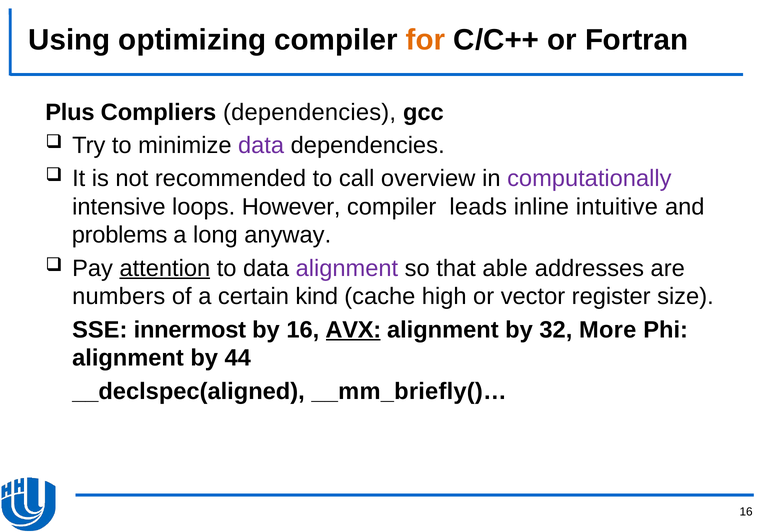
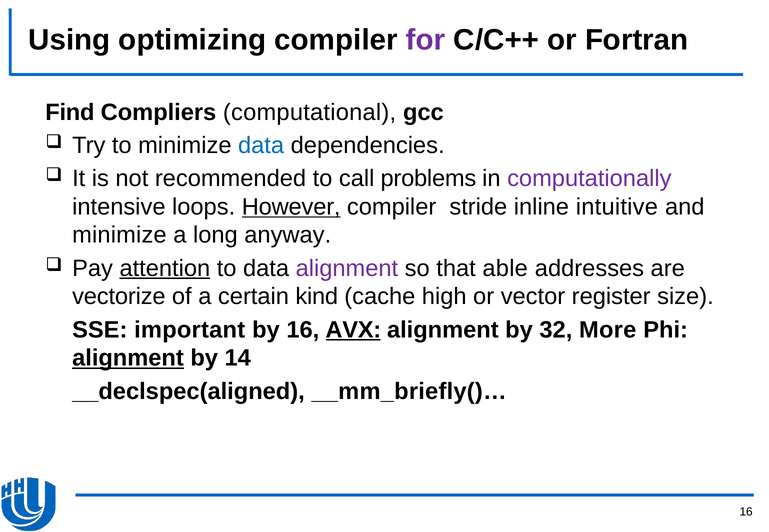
for colour: orange -> purple
Plus: Plus -> Find
Compliers dependencies: dependencies -> computational
data at (261, 145) colour: purple -> blue
overview: overview -> problems
However underline: none -> present
leads: leads -> stride
problems at (120, 235): problems -> minimize
numbers: numbers -> vectorize
innermost: innermost -> important
alignment at (128, 358) underline: none -> present
44: 44 -> 14
